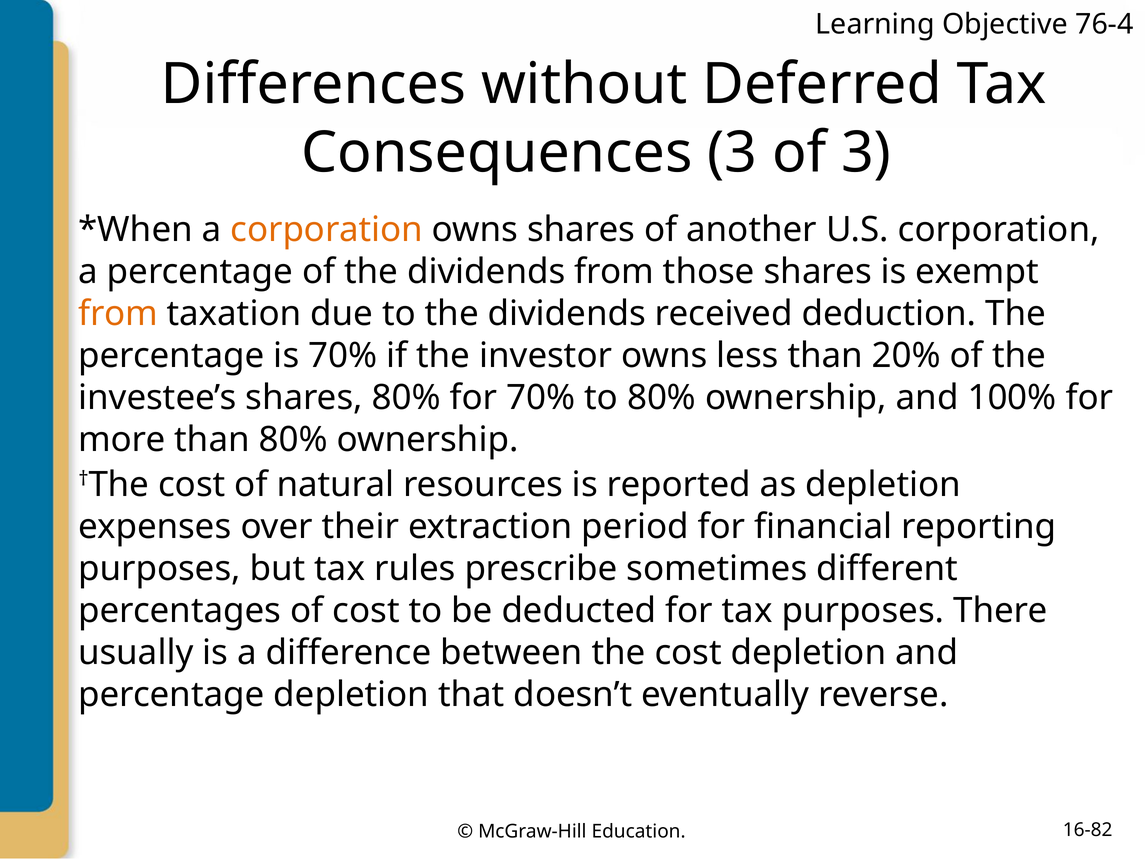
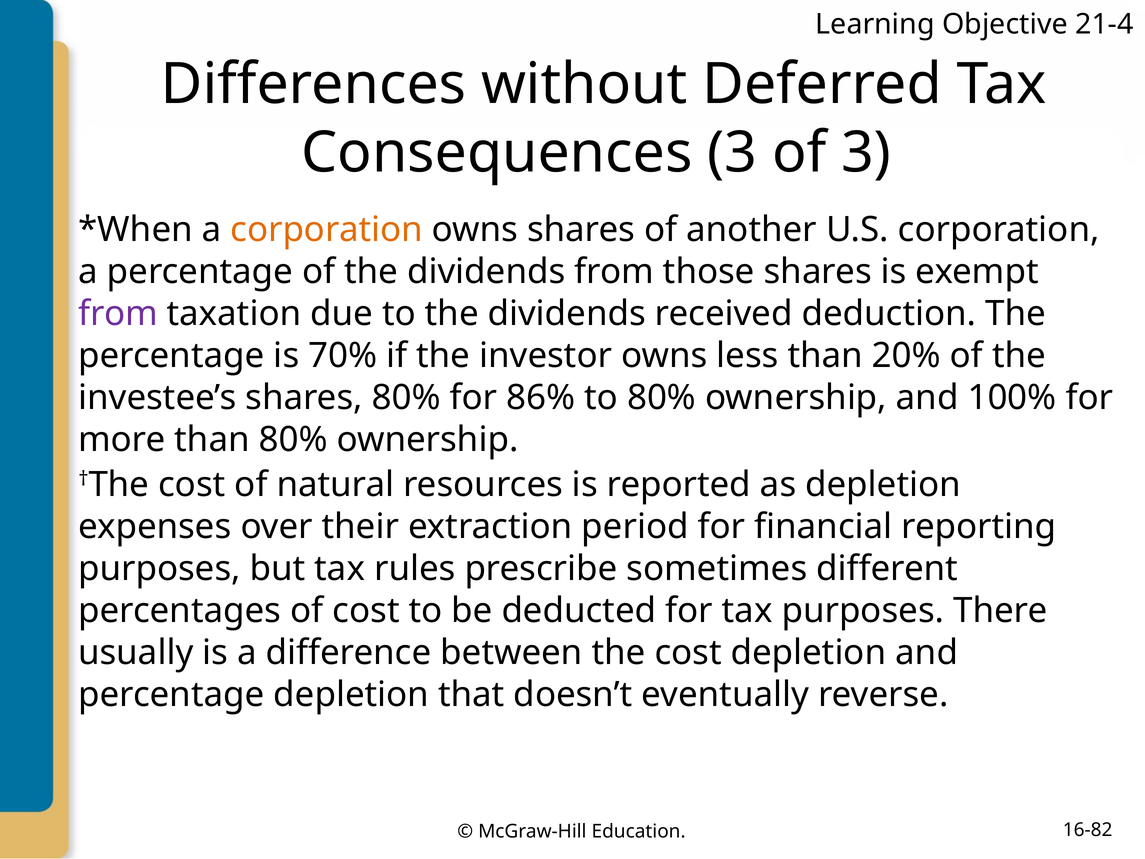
76-4: 76-4 -> 21-4
from at (118, 313) colour: orange -> purple
for 70%: 70% -> 86%
